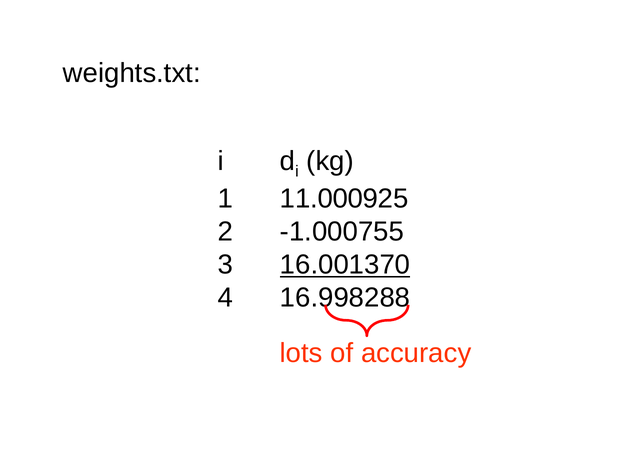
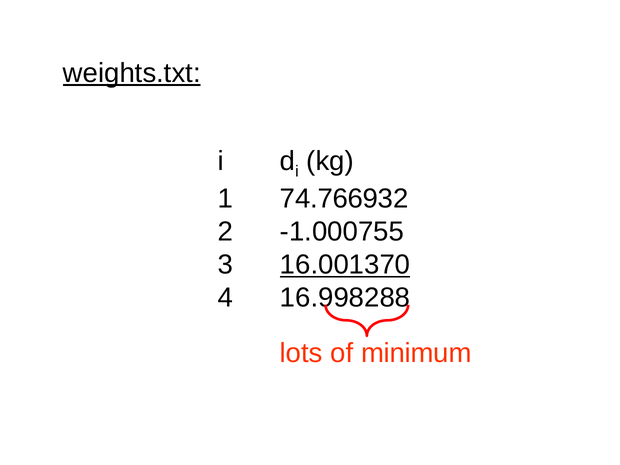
weights.txt underline: none -> present
11.000925: 11.000925 -> 74.766932
accuracy: accuracy -> minimum
